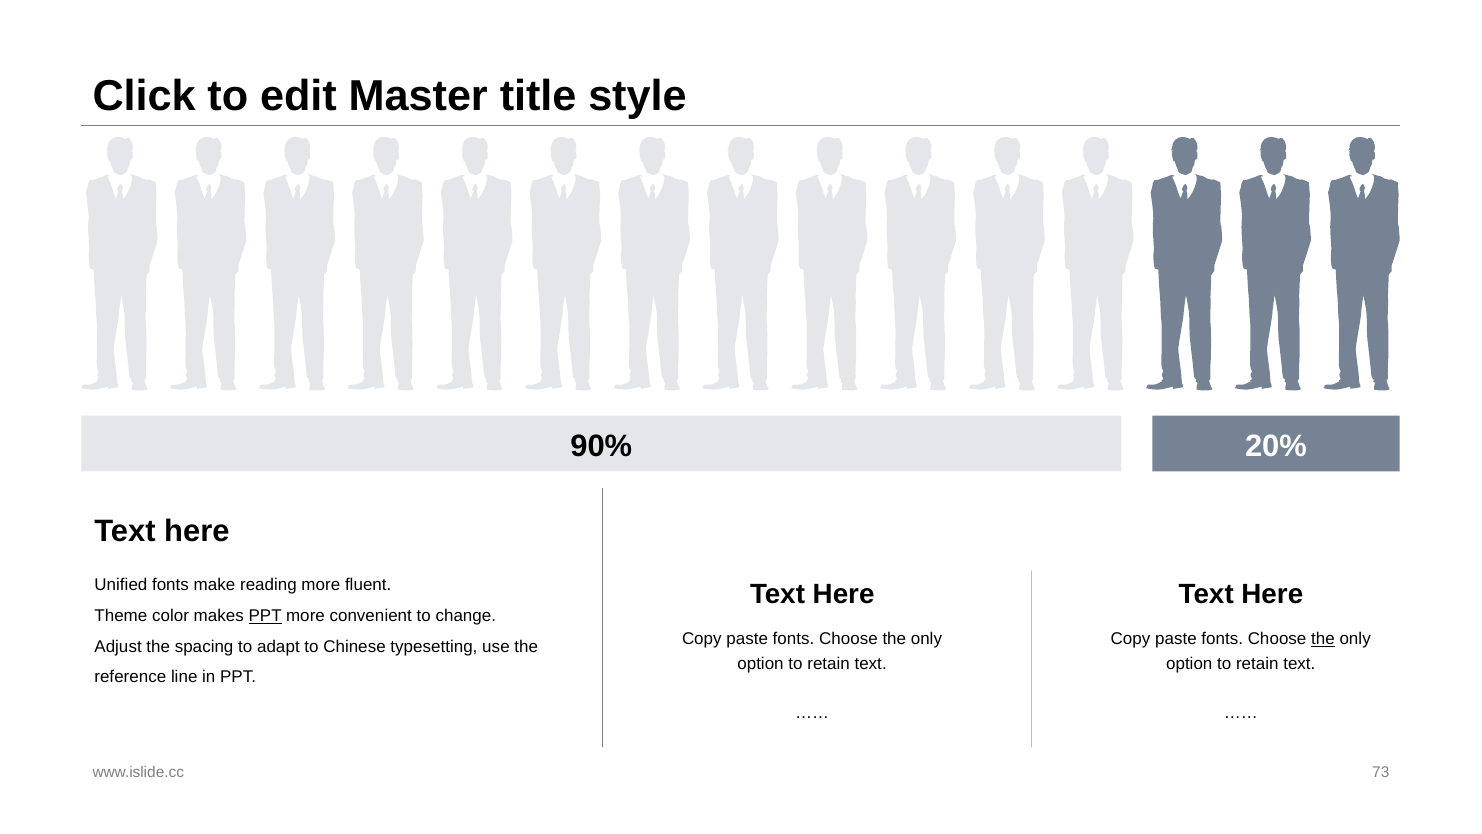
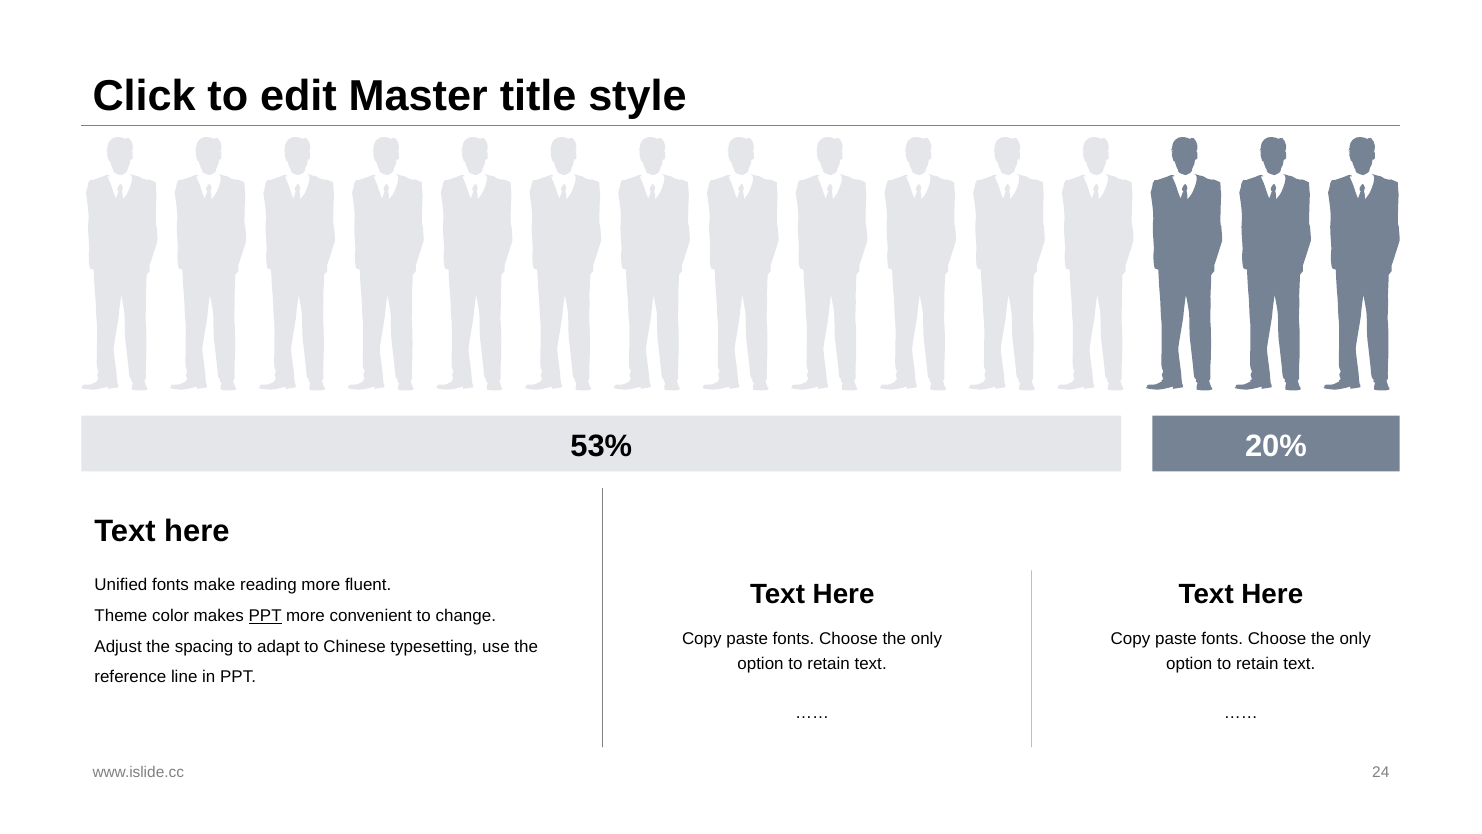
90%: 90% -> 53%
the at (1323, 639) underline: present -> none
73: 73 -> 24
